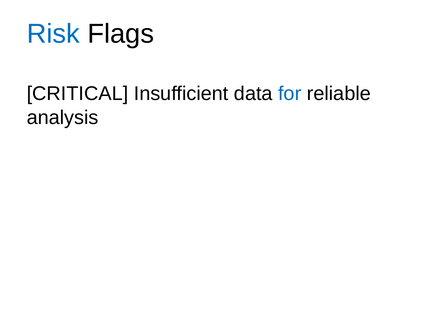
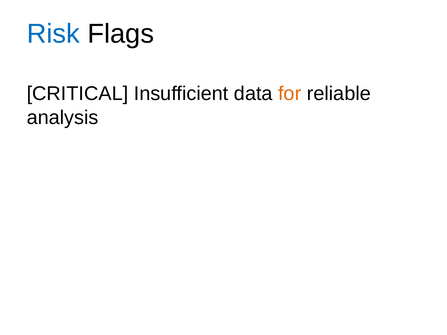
for colour: blue -> orange
